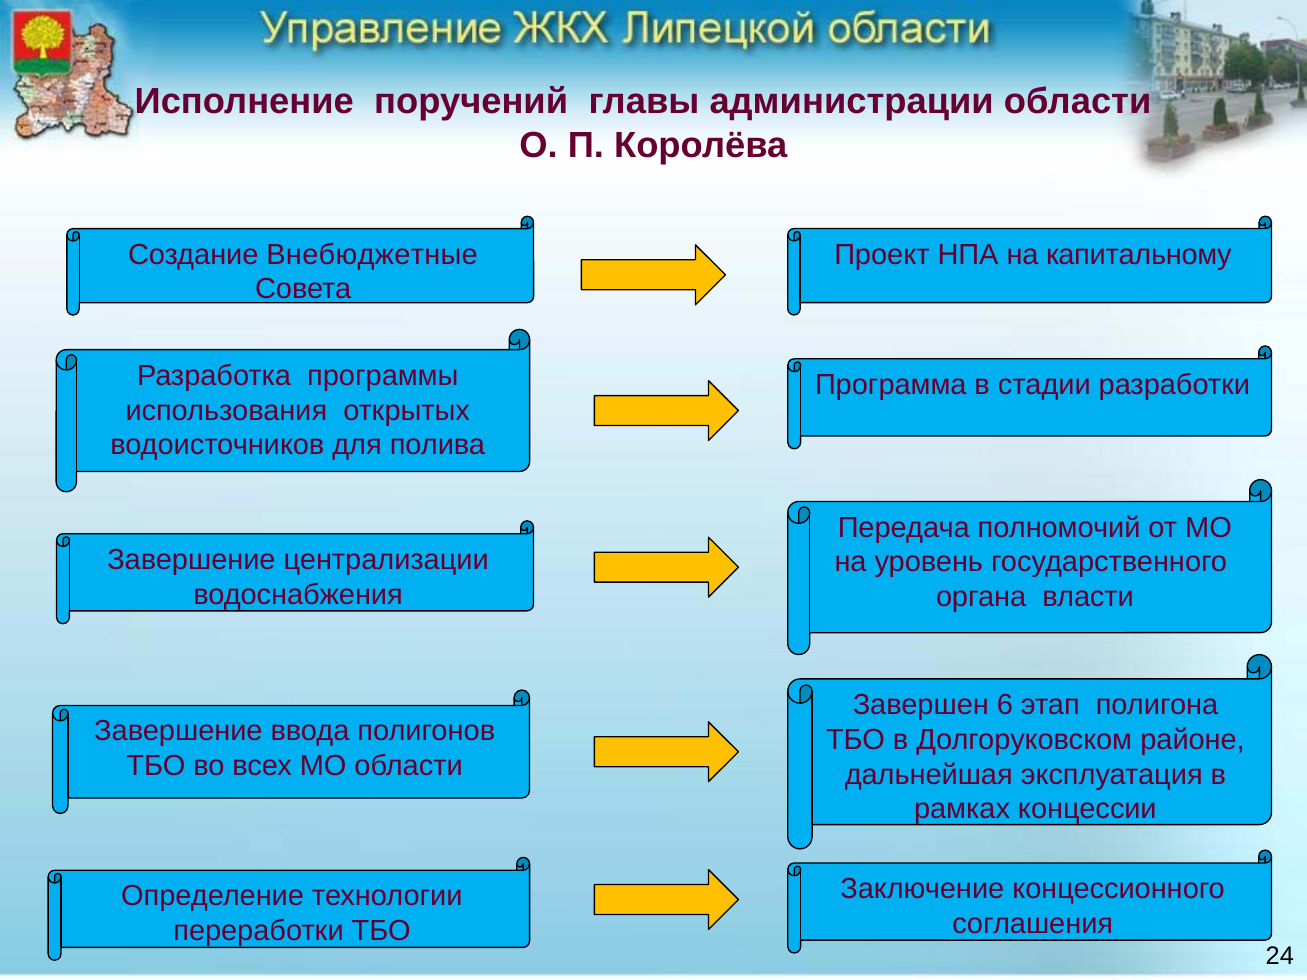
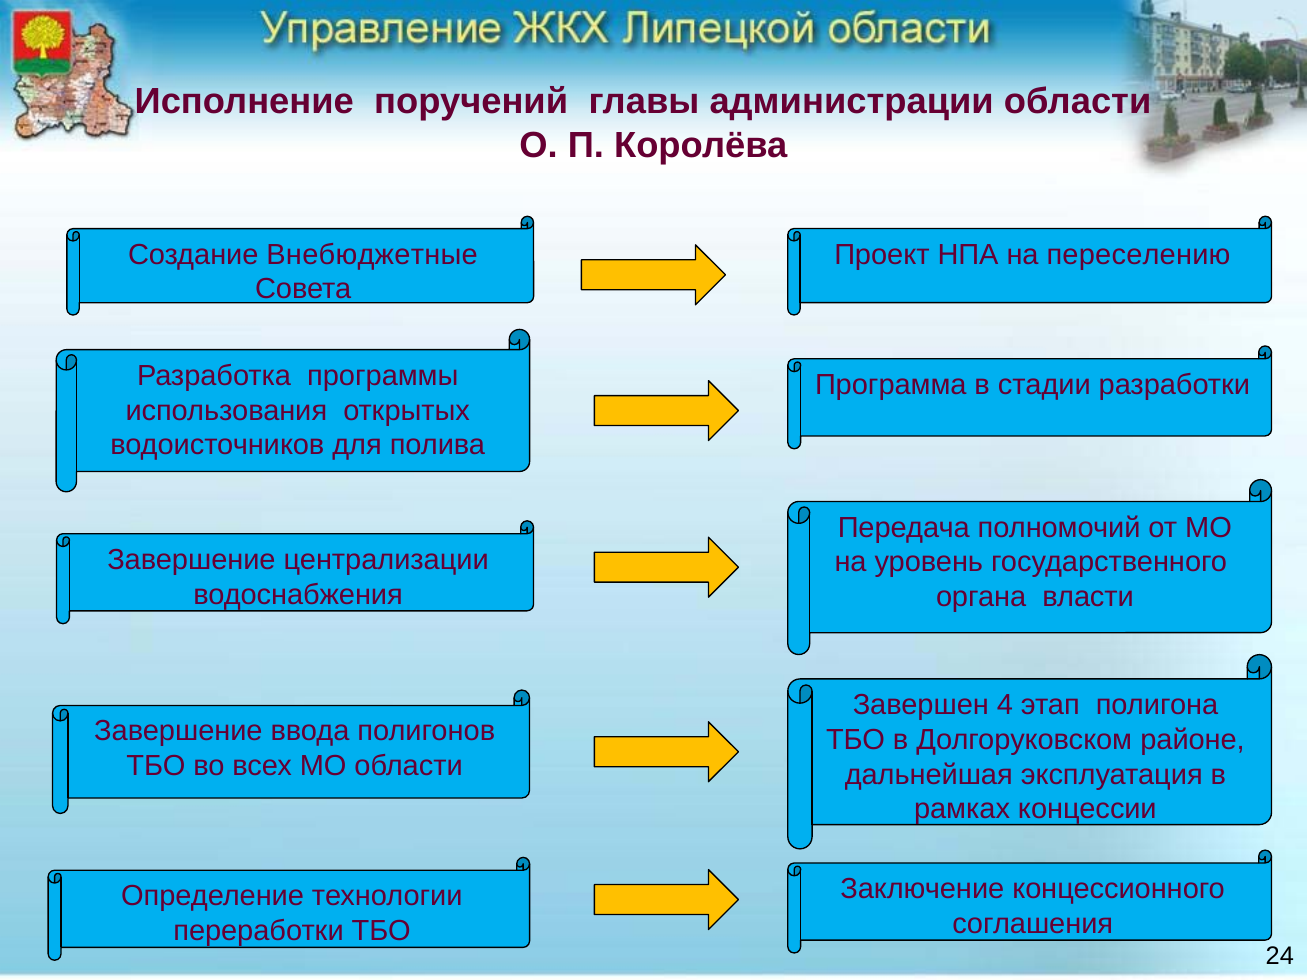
капитальному: капитальному -> переселению
6: 6 -> 4
